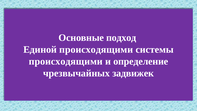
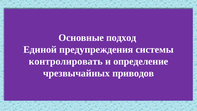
Единой происходящими: происходящими -> предупреждения
происходящими at (66, 61): происходящими -> контролировать
задвижек: задвижек -> приводов
